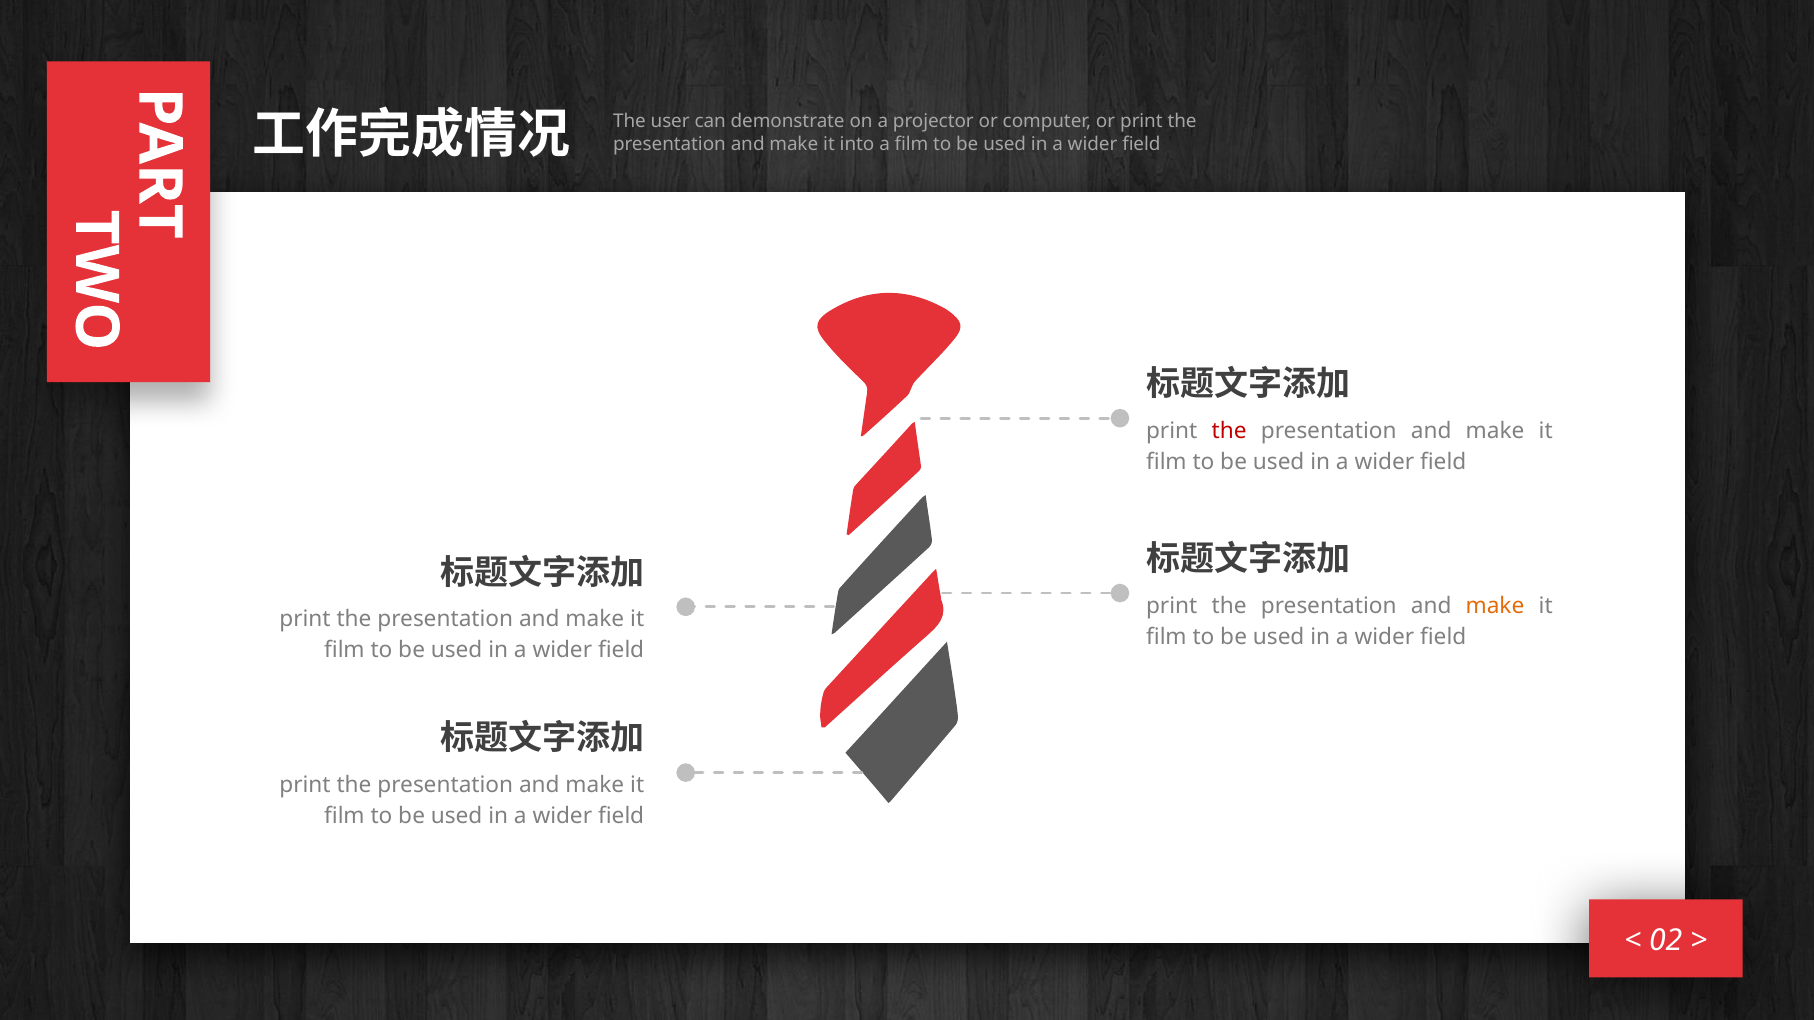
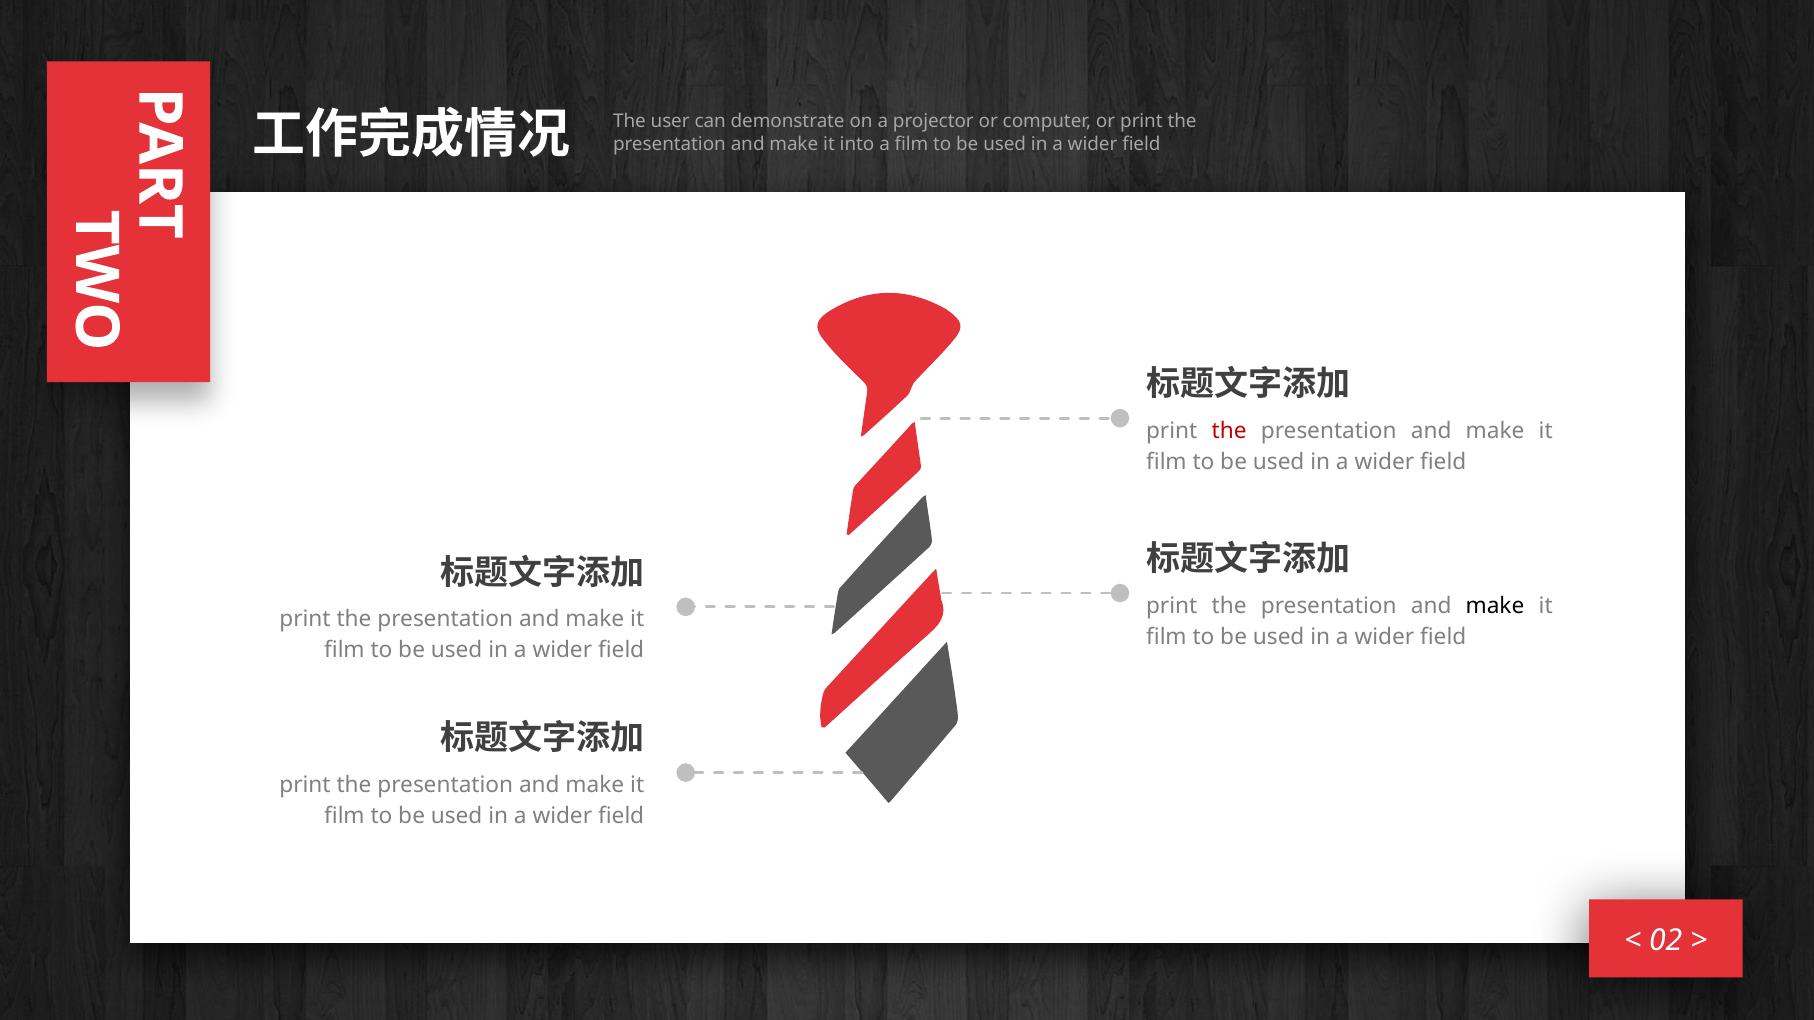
make at (1495, 606) colour: orange -> black
